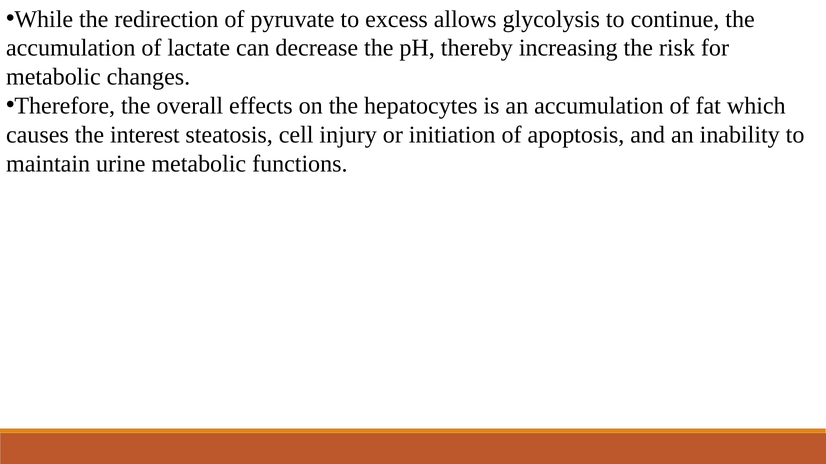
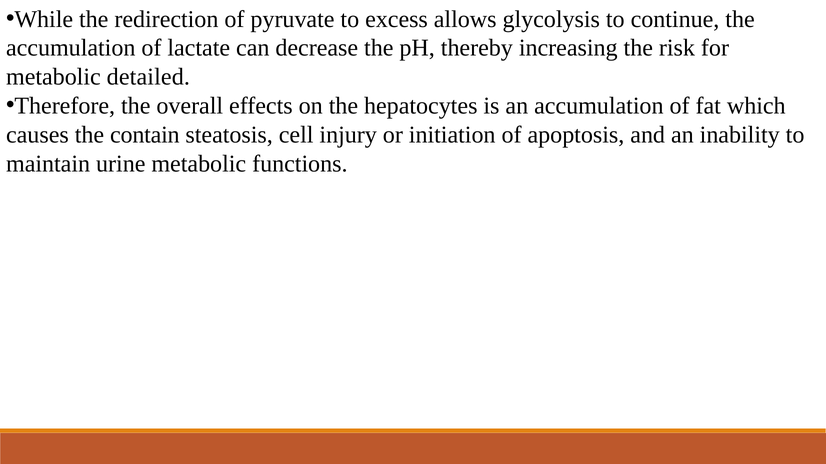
changes: changes -> detailed
interest: interest -> contain
